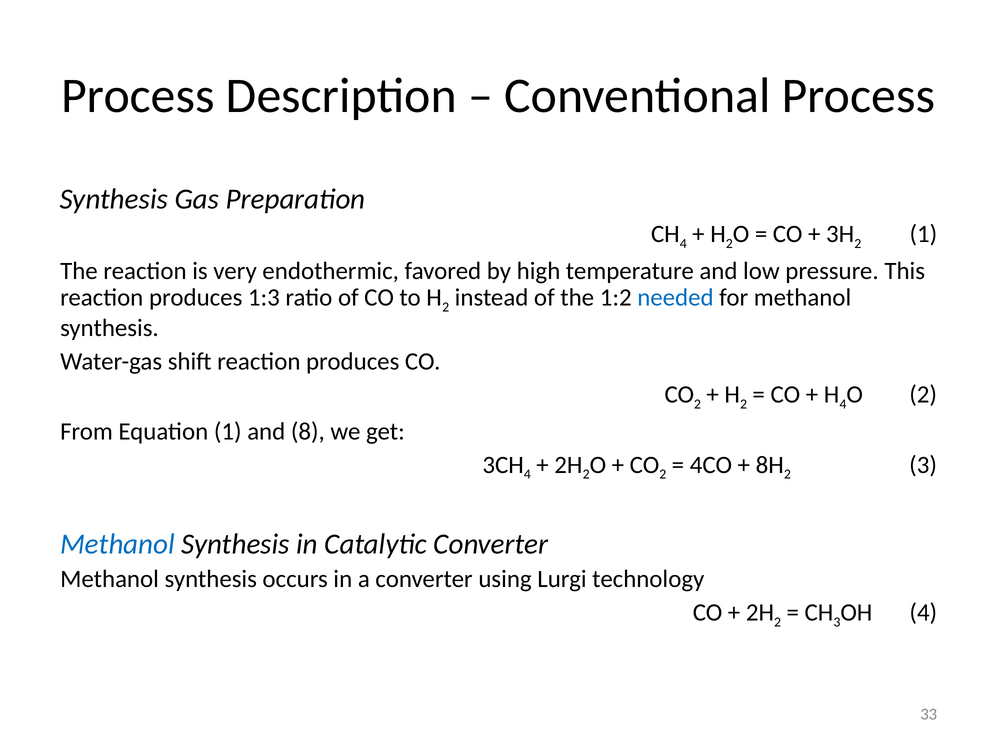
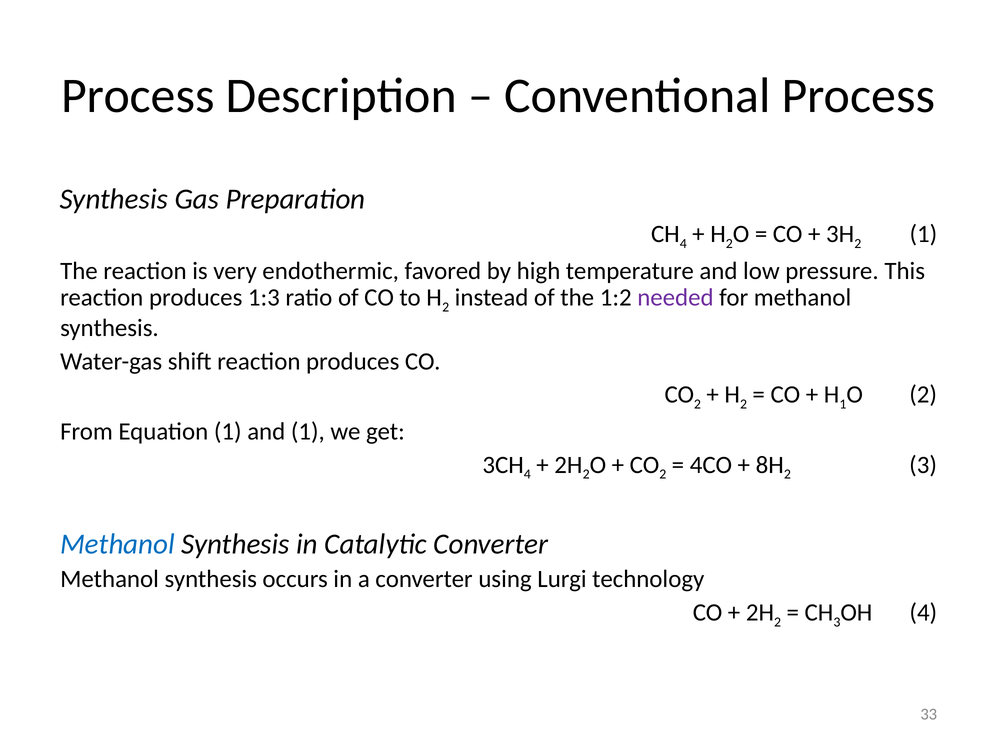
needed colour: blue -> purple
4 at (843, 404): 4 -> 1
and 8: 8 -> 1
